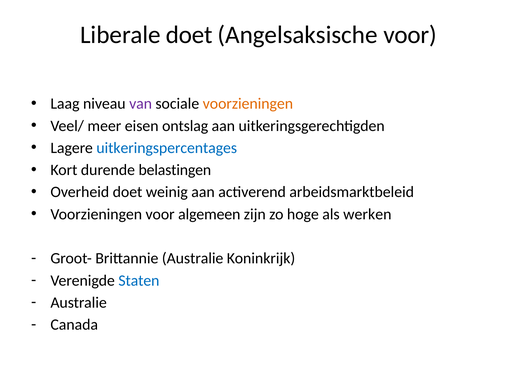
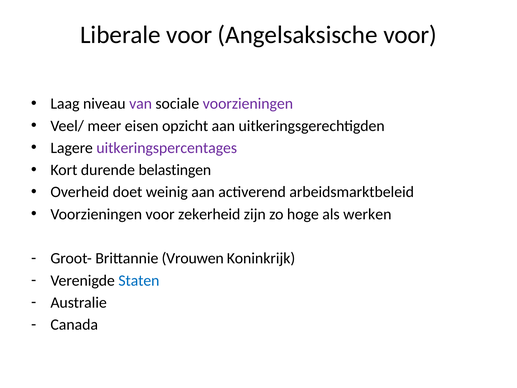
Liberale doet: doet -> voor
voorzieningen at (248, 104) colour: orange -> purple
ontslag: ontslag -> opzicht
uitkeringspercentages colour: blue -> purple
algemeen: algemeen -> zekerheid
Brittannie Australie: Australie -> Vrouwen
